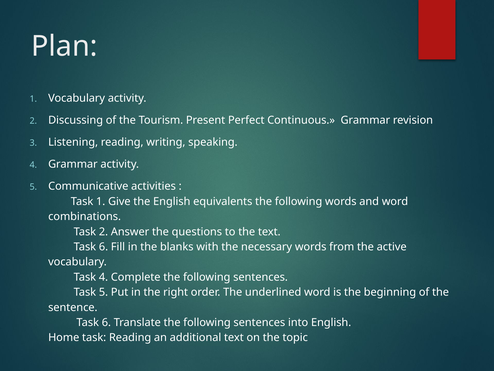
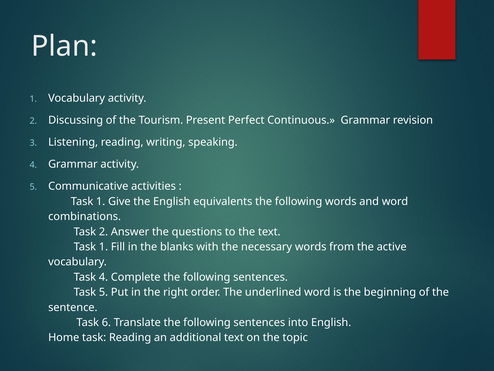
6 at (104, 247): 6 -> 1
